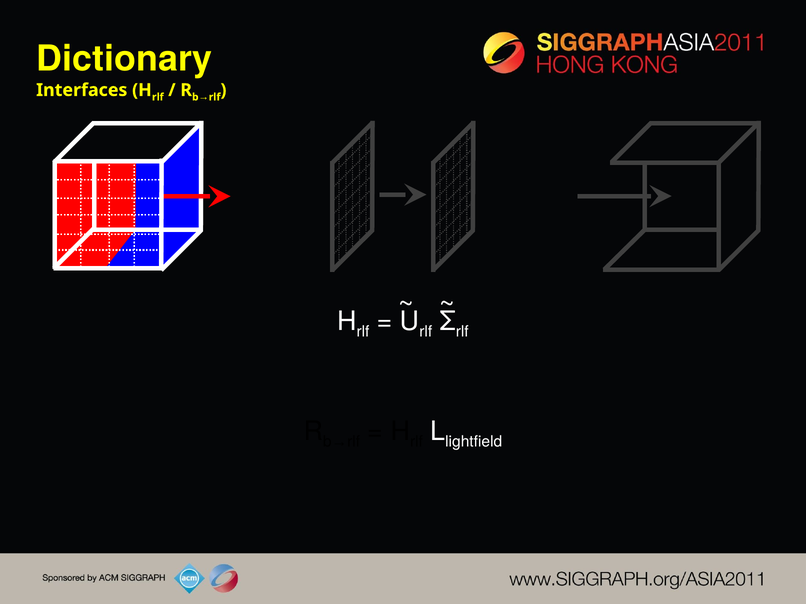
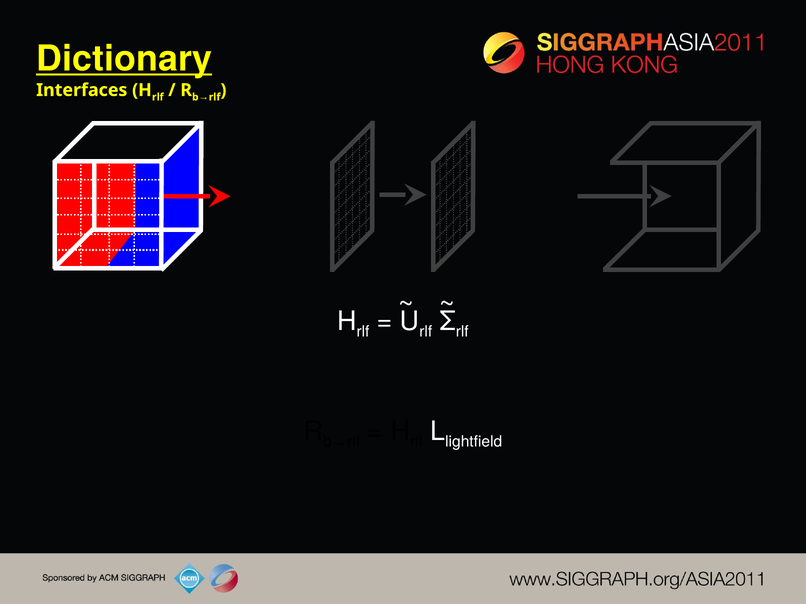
Dictionary underline: none -> present
